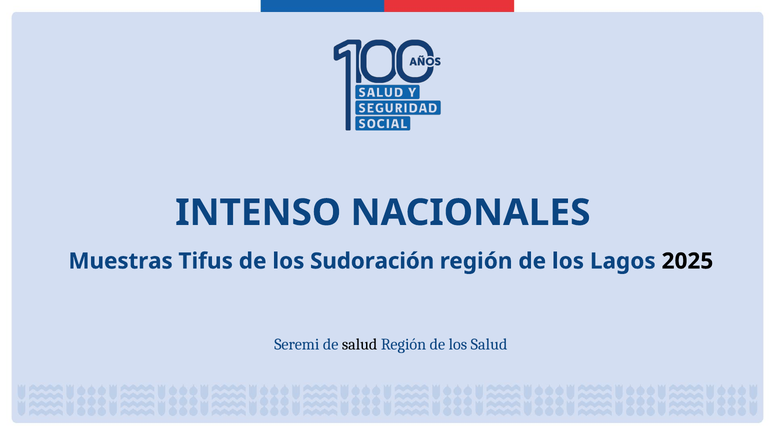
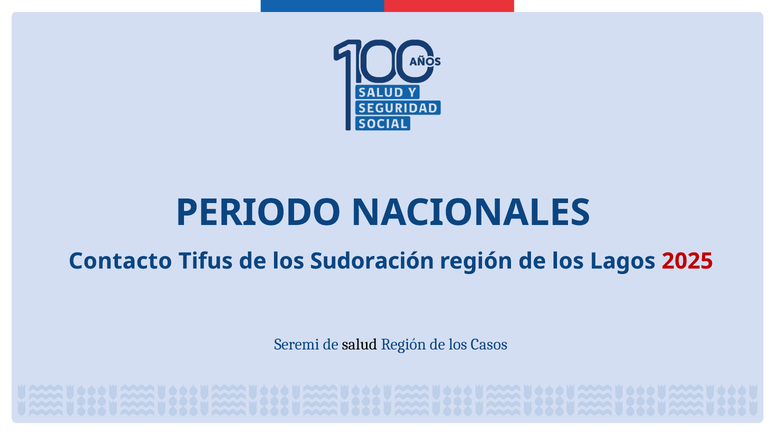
INTENSO: INTENSO -> PERIODO
Muestras: Muestras -> Contacto
2025 colour: black -> red
los Salud: Salud -> Casos
